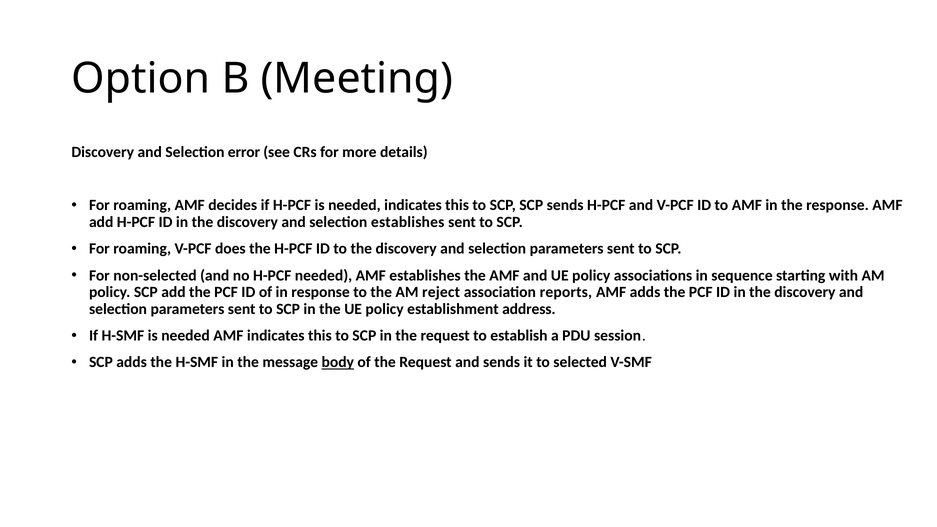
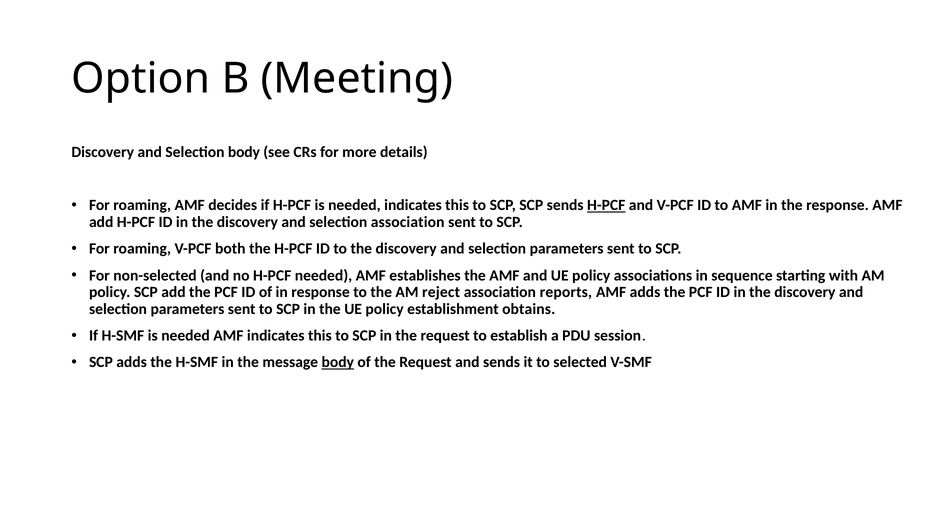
Selection error: error -> body
H-PCF at (606, 205) underline: none -> present
selection establishes: establishes -> association
does: does -> both
address: address -> obtains
